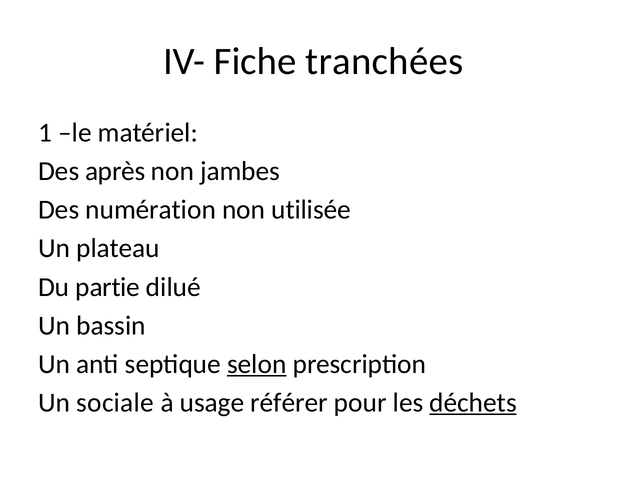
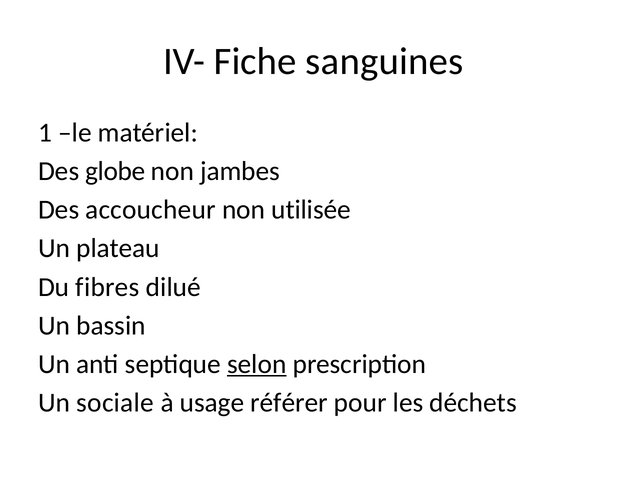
tranchées: tranchées -> sanguines
après: après -> globe
numération: numération -> accoucheur
partie: partie -> fibres
déchets underline: present -> none
